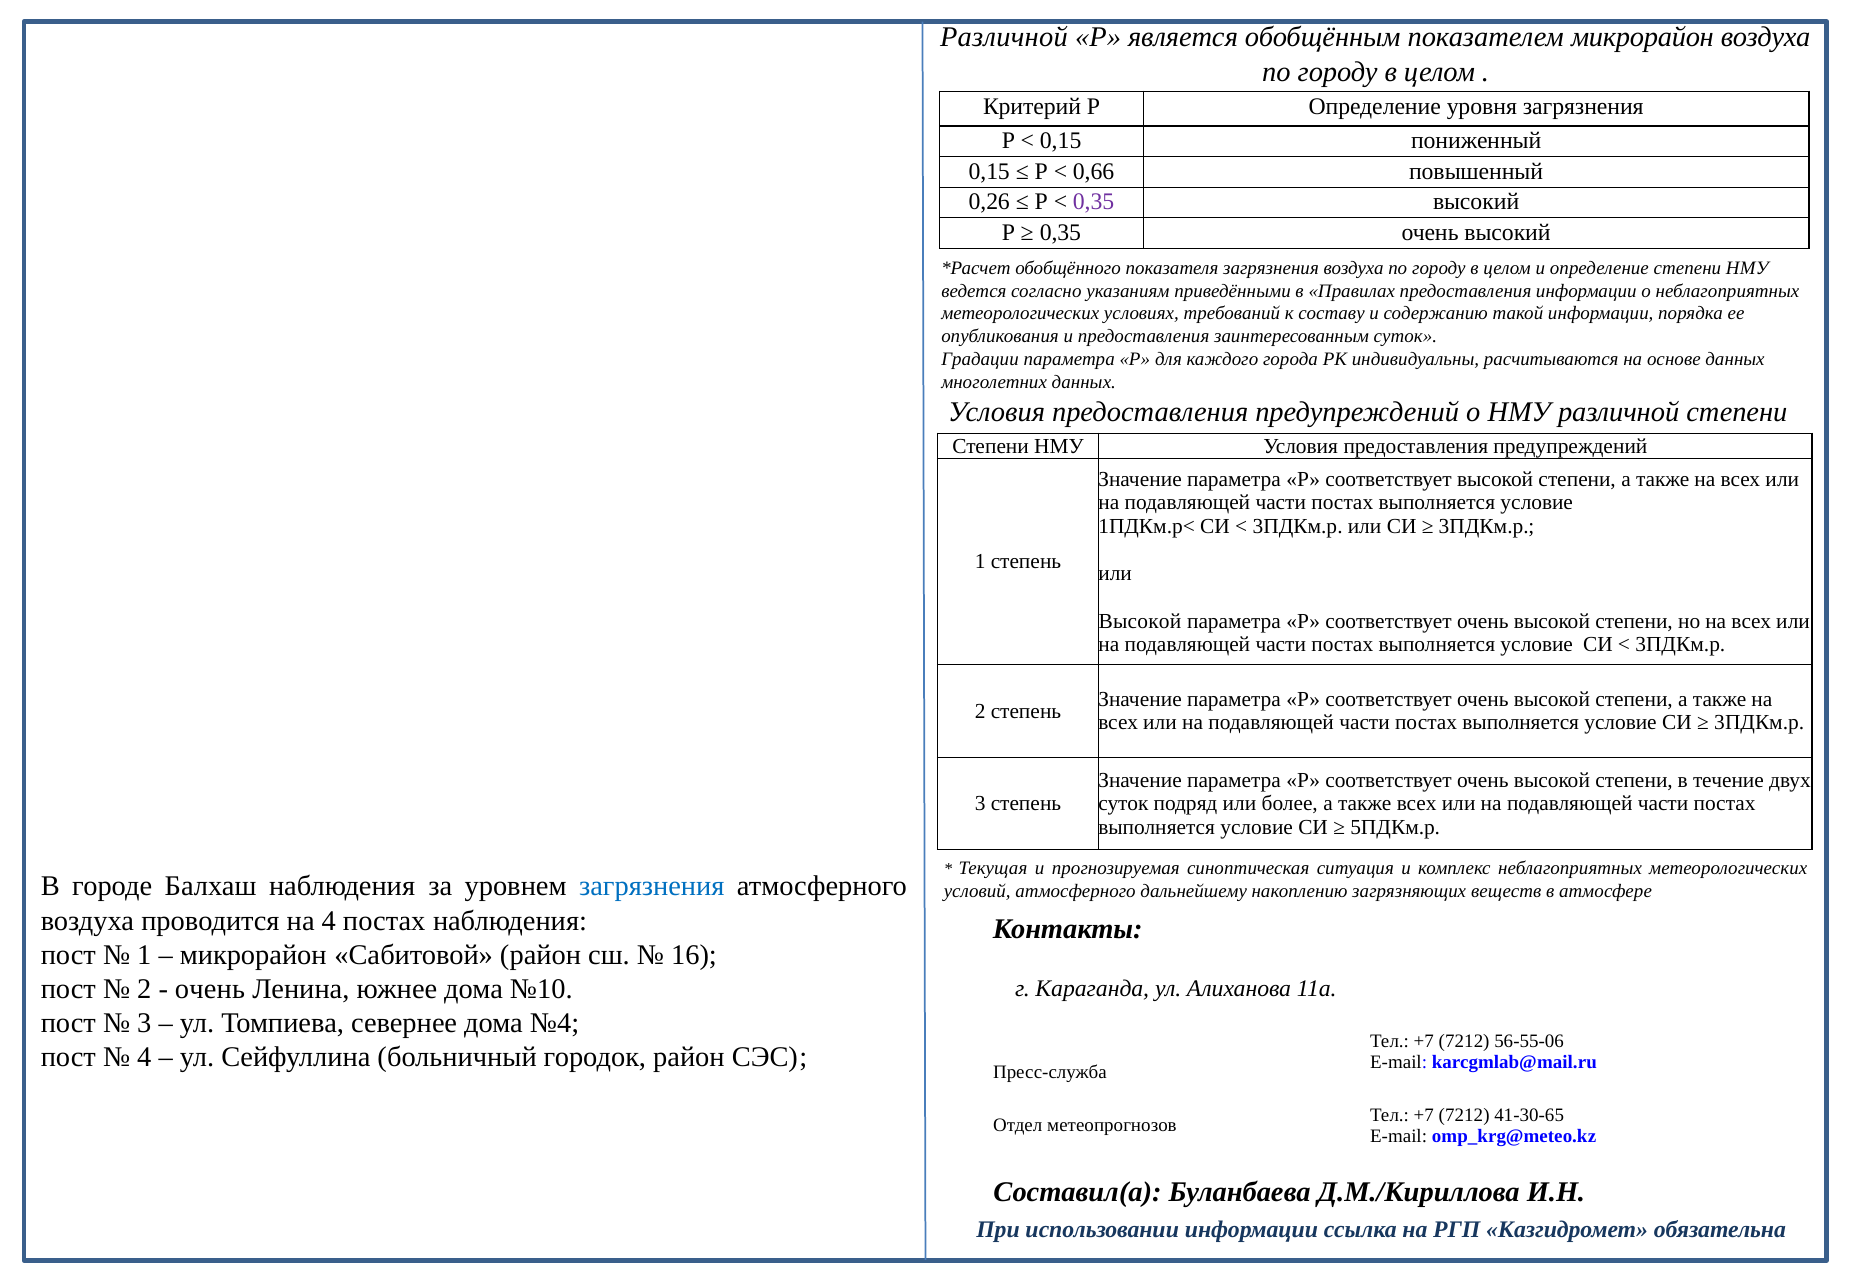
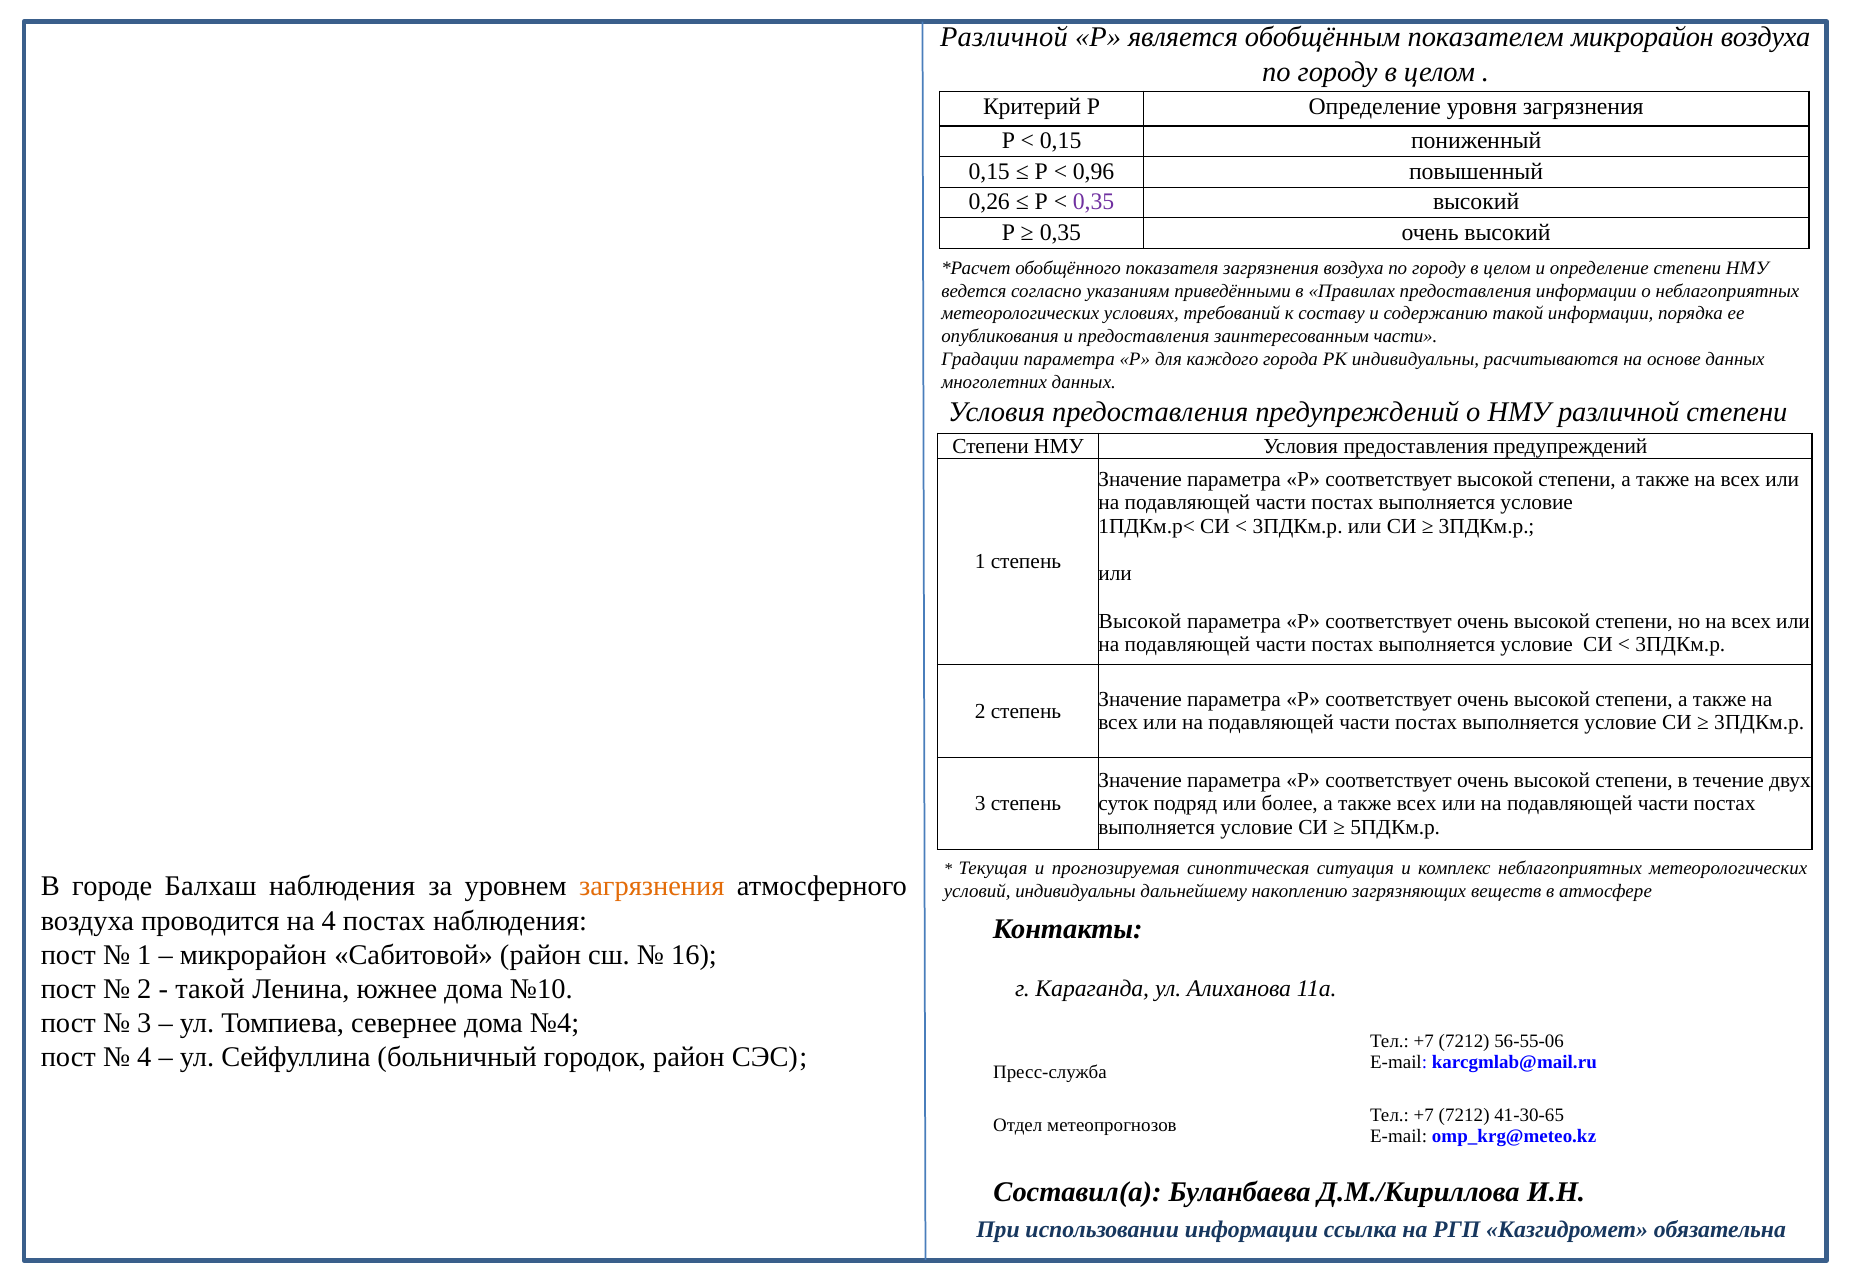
0,66: 0,66 -> 0,96
заинтересованным суток: суток -> части
загрязнения at (652, 886) colour: blue -> orange
условий атмосферного: атмосферного -> индивидуальны
очень at (210, 989): очень -> такой
